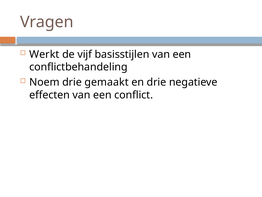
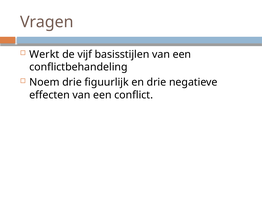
gemaakt: gemaakt -> figuurlijk
